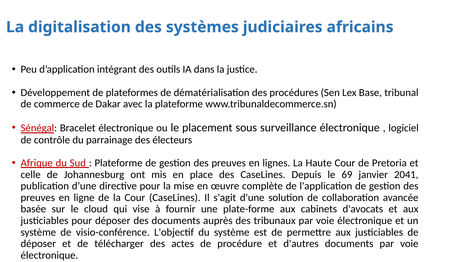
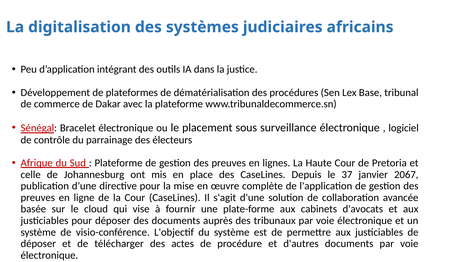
69: 69 -> 37
2041: 2041 -> 2067
